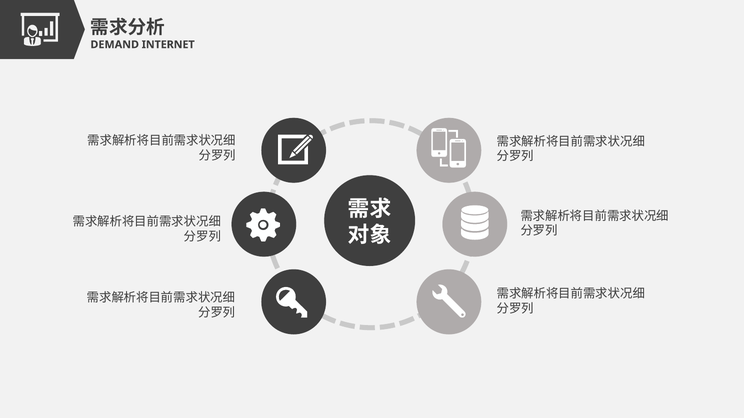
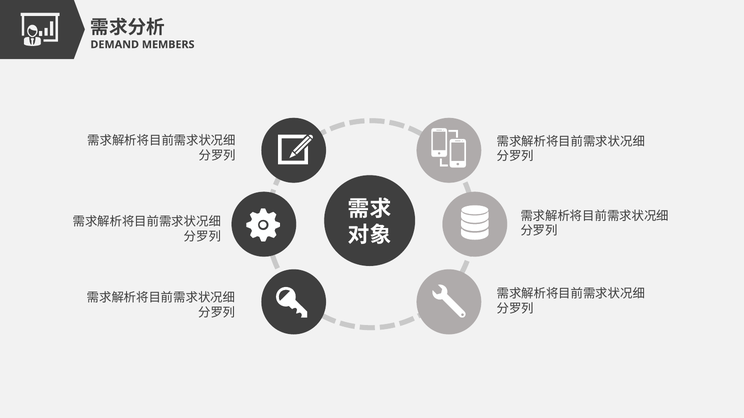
INTERNET: INTERNET -> MEMBERS
